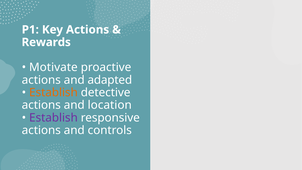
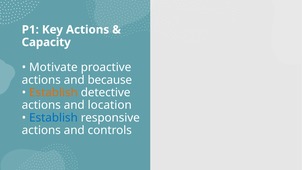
Rewards: Rewards -> Capacity
adapted: adapted -> because
Establish at (53, 118) colour: purple -> blue
